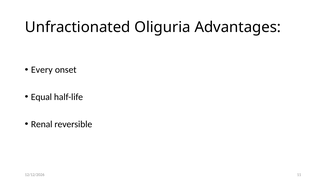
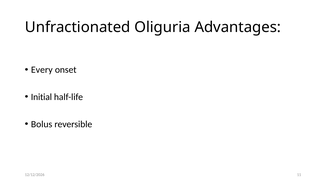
Equal: Equal -> Initial
Renal: Renal -> Bolus
